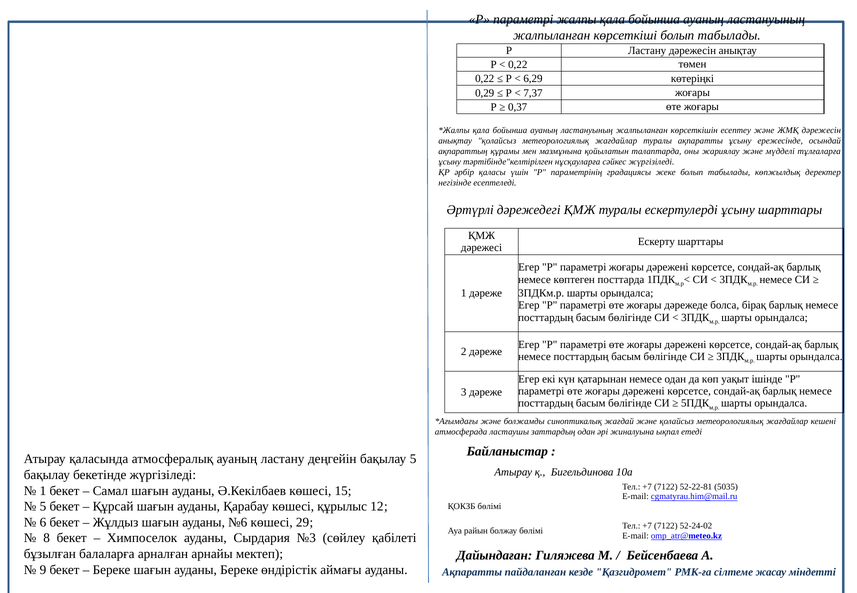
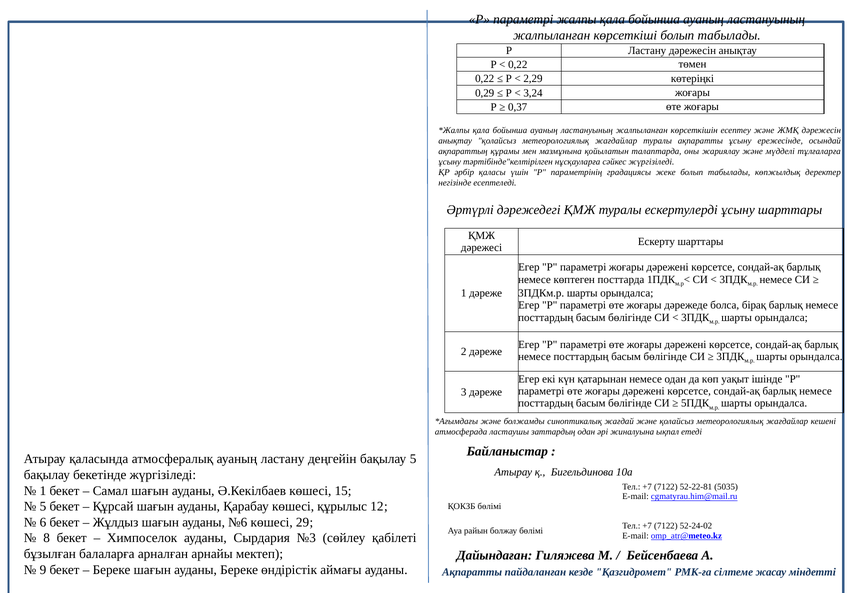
6,29: 6,29 -> 2,29
7,37: 7,37 -> 3,24
